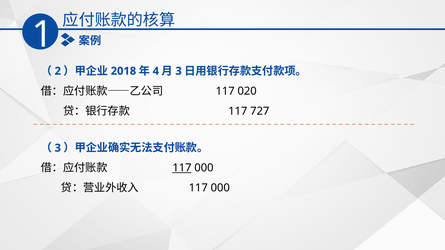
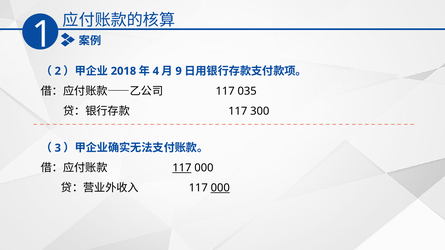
3 at (179, 71): 3 -> 9
020: 020 -> 035
727: 727 -> 300
000 at (220, 188) underline: none -> present
